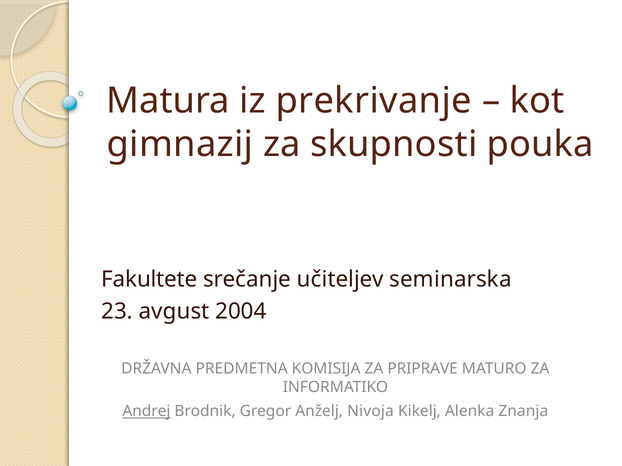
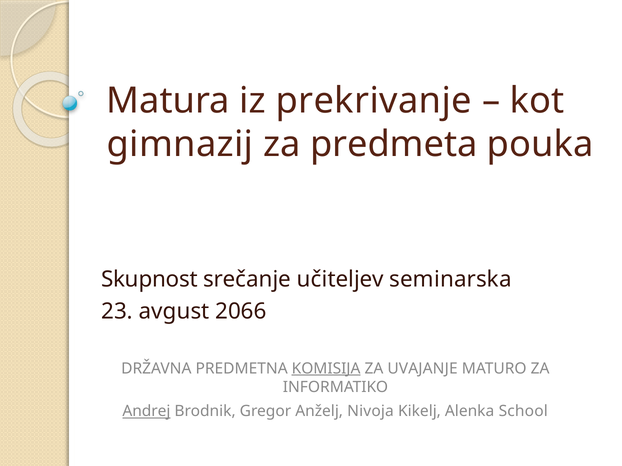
skupnosti: skupnosti -> predmeta
Fakultete: Fakultete -> Skupnost
2004: 2004 -> 2066
KOMISIJA underline: none -> present
PRIPRAVE: PRIPRAVE -> UVAJANJE
Znanja: Znanja -> School
